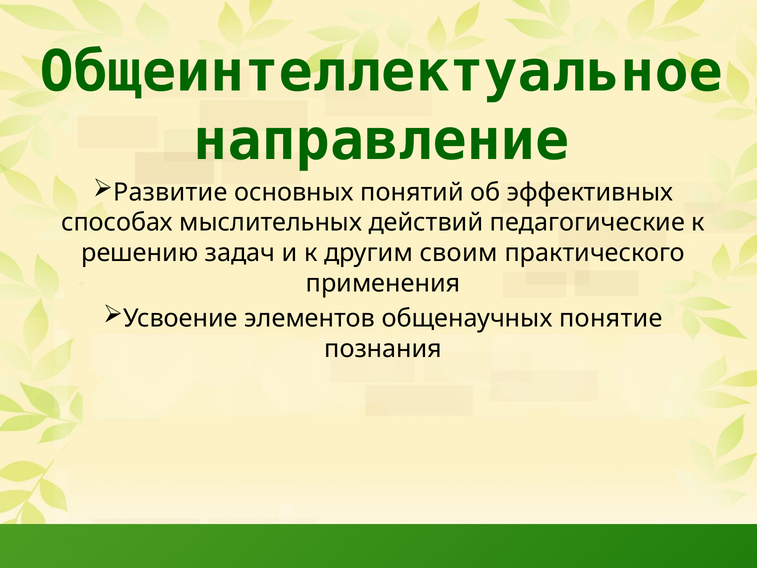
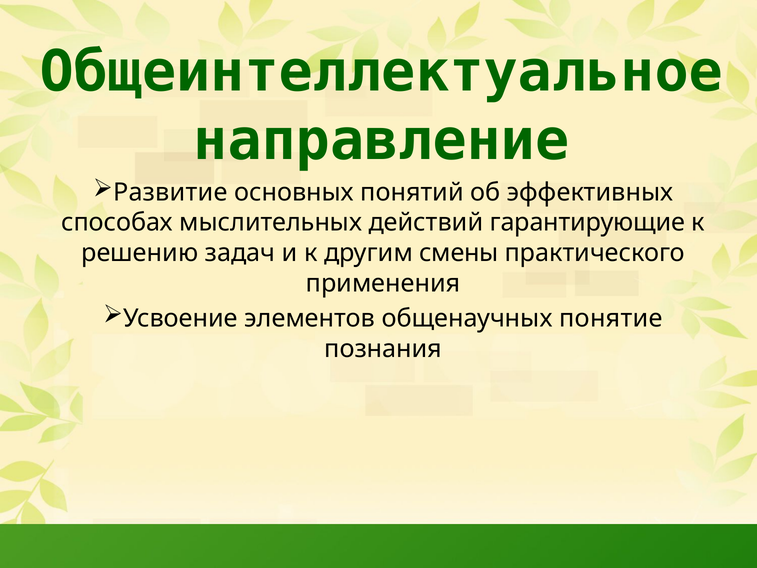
педагогические: педагогические -> гарантирующие
своим: своим -> смены
